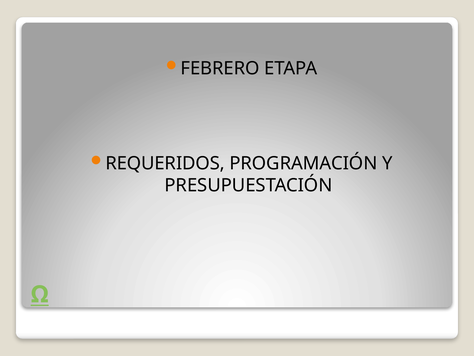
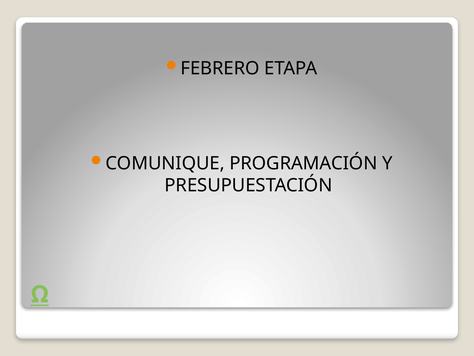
REQUERIDOS: REQUERIDOS -> COMUNIQUE
